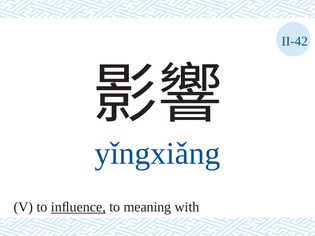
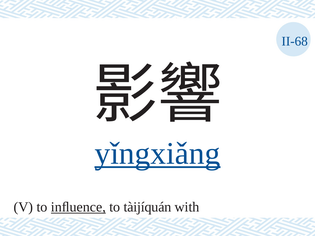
II-42: II-42 -> II-68
yǐngxiǎng underline: none -> present
meaning: meaning -> tàijíquán
